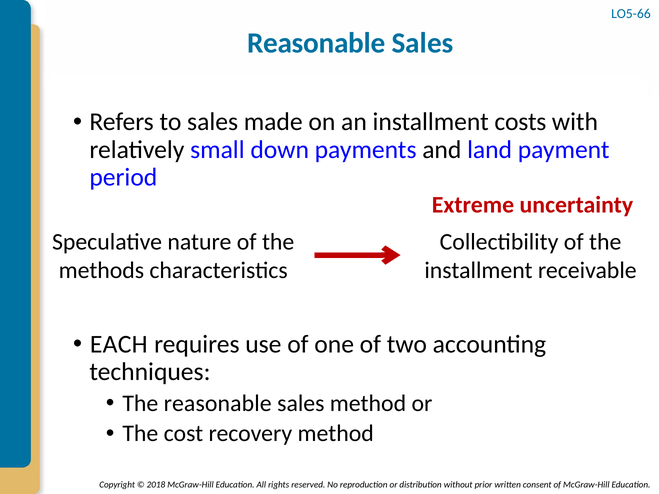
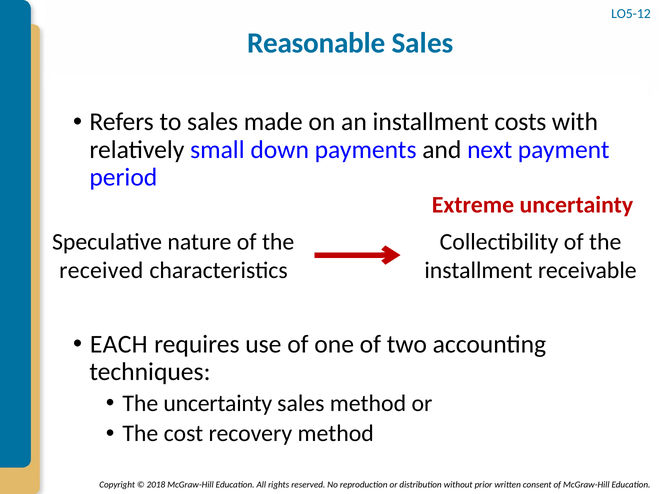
LO5-66: LO5-66 -> LO5-12
land: land -> next
methods: methods -> received
The reasonable: reasonable -> uncertainty
